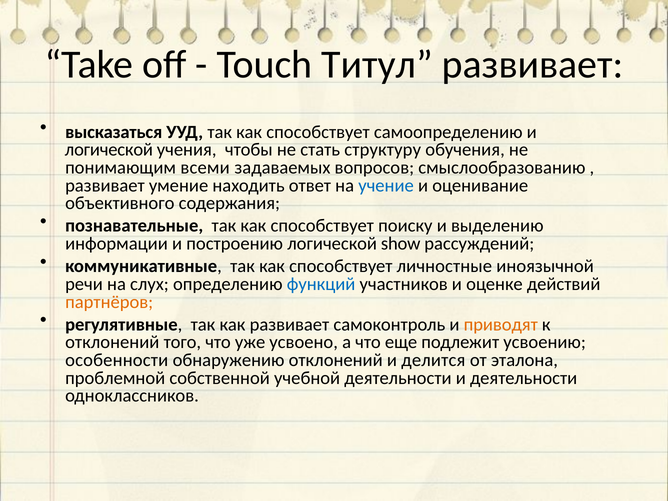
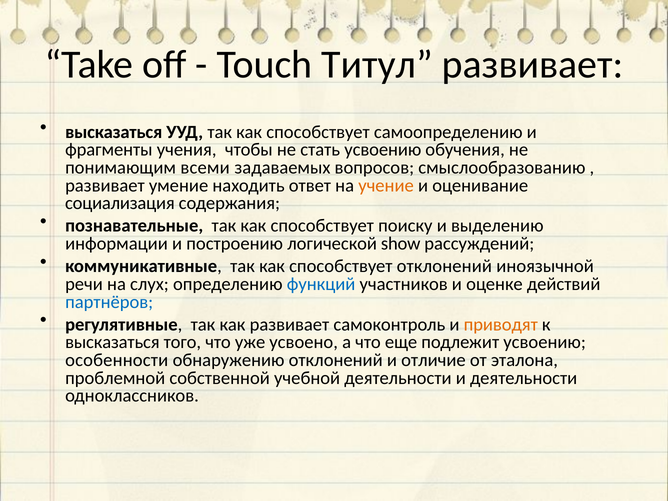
логической at (109, 150): логической -> фрагменты
стать структуру: структуру -> усвоению
учение colour: blue -> orange
объективного: объективного -> социализация
способствует личностные: личностные -> отклонений
партнёров colour: orange -> blue
отклонений at (112, 342): отклонений -> высказаться
делится: делится -> отличие
